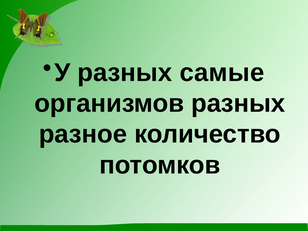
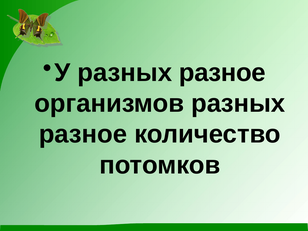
У разных самые: самые -> разное
